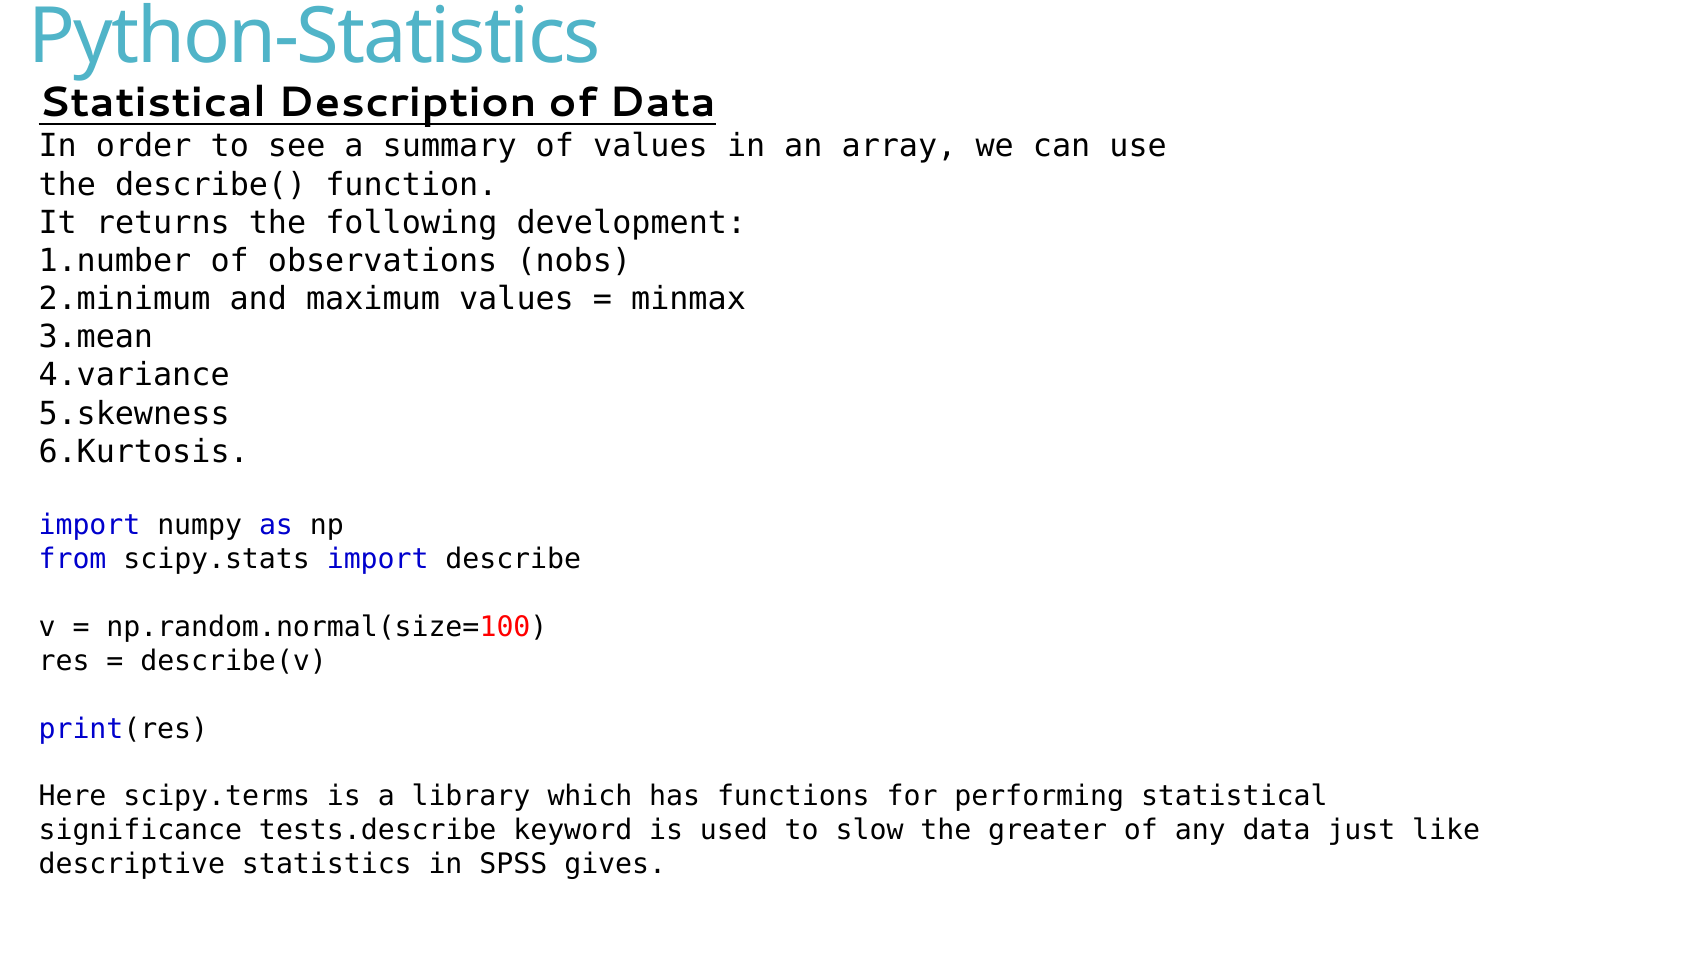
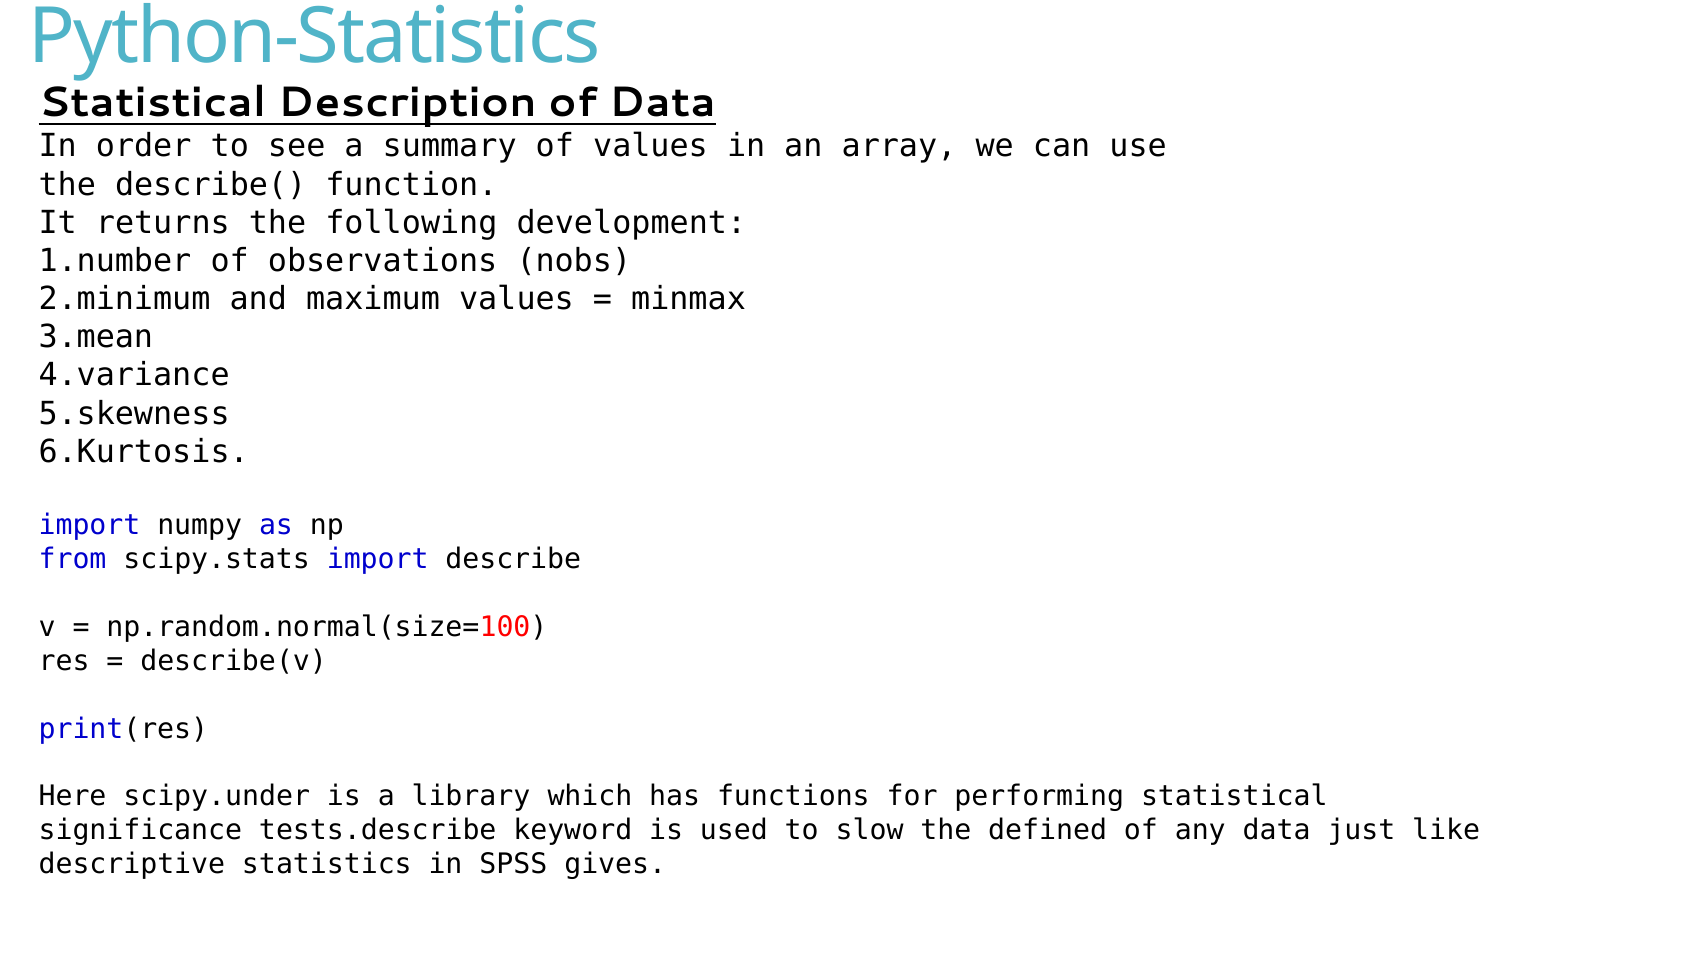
scipy.terms: scipy.terms -> scipy.under
greater: greater -> defined
